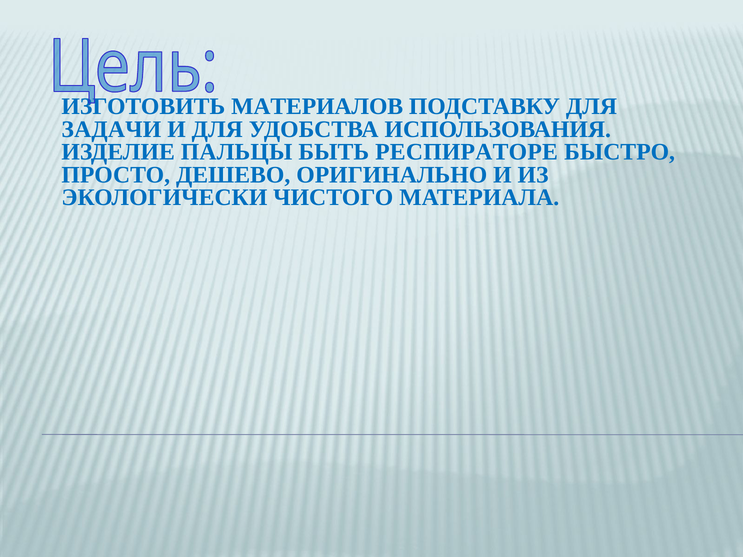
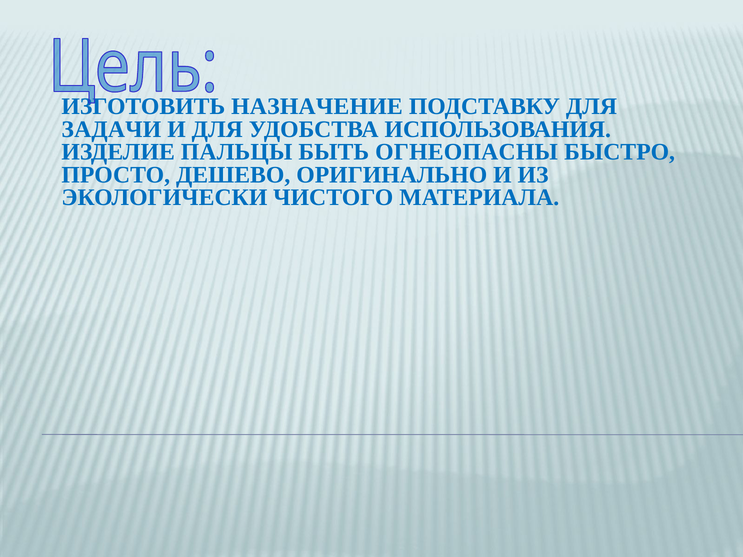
МАТЕРИАЛОВ: МАТЕРИАЛОВ -> НАЗНАЧЕНИЕ
РЕСПИРАТОРЕ: РЕСПИРАТОРЕ -> ОГНЕОПАСНЫ
